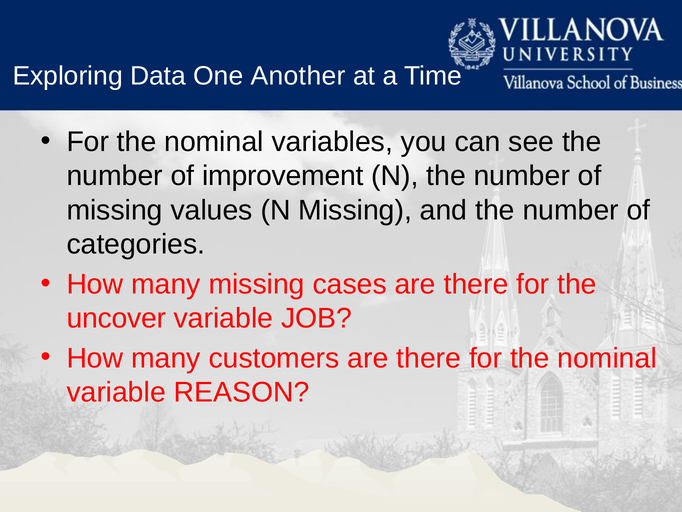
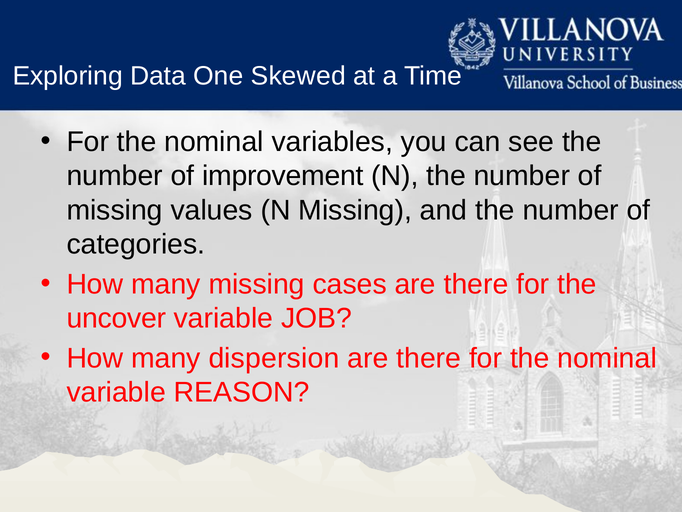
Another: Another -> Skewed
customers: customers -> dispersion
